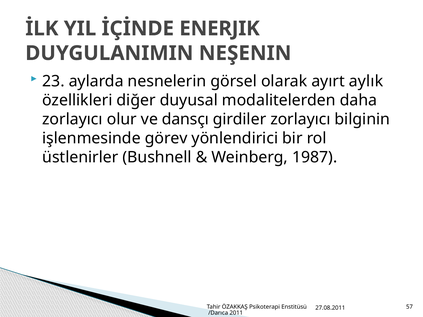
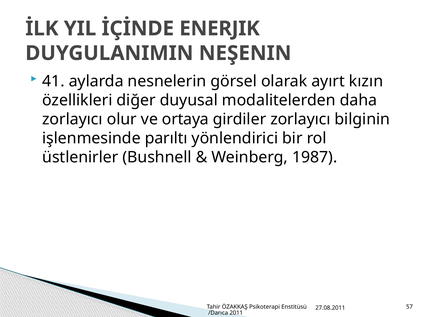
23: 23 -> 41
aylık: aylık -> kızın
dansçı: dansçı -> ortaya
görev: görev -> parıltı
